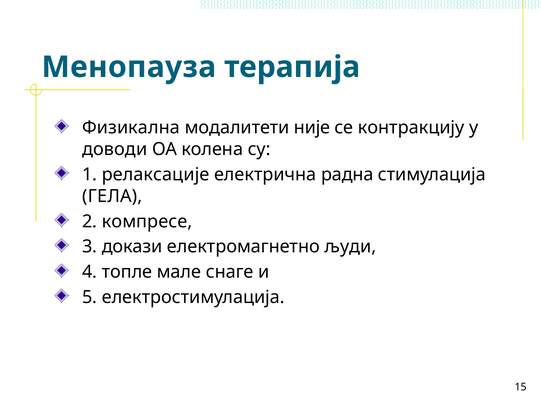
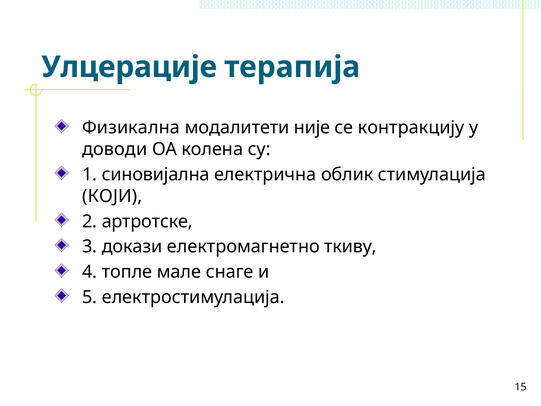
Менопауза: Менопауза -> Улцерације
релаксације: релаксације -> синовијална
радна: радна -> облик
ГЕЛА: ГЕЛА -> КОЈИ
компресе: компресе -> артротске
људи: људи -> ткиву
